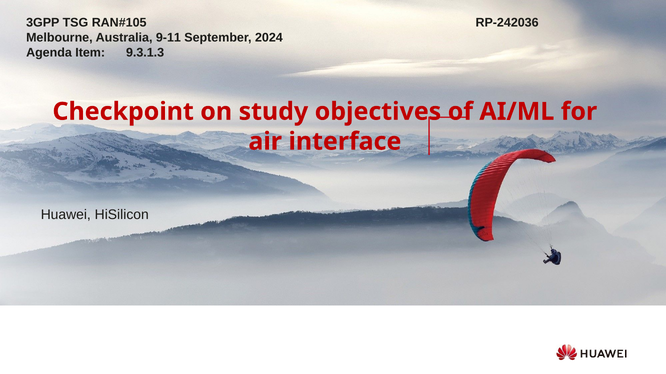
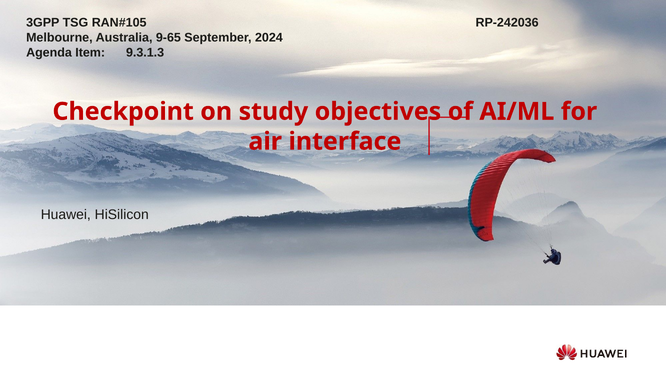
9-11: 9-11 -> 9-65
